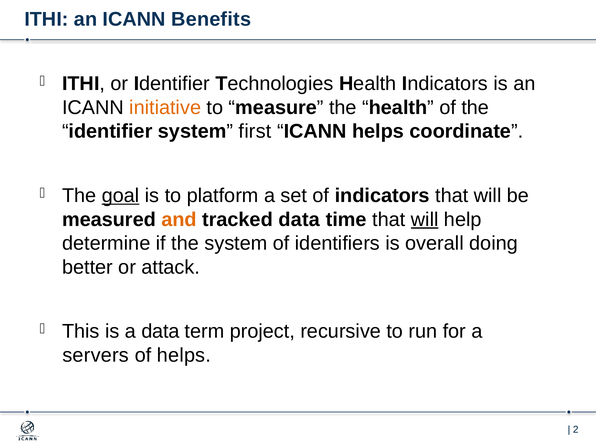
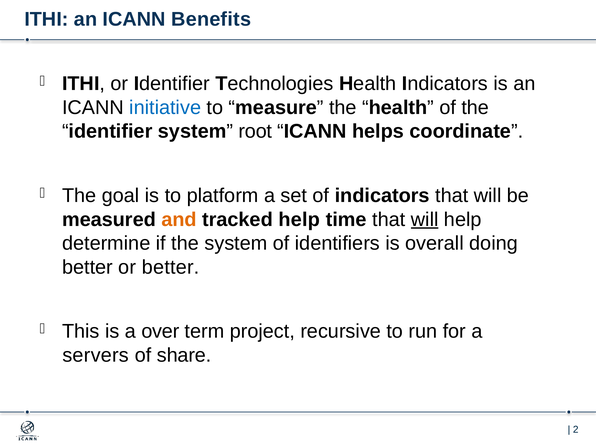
initiative colour: orange -> blue
first: first -> root
goal underline: present -> none
tracked data: data -> help
or attack: attack -> better
a data: data -> over
of helps: helps -> share
